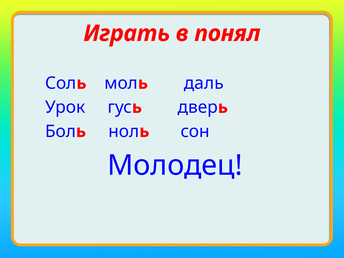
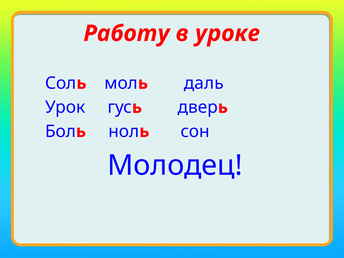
Играть: Играть -> Работу
понял: понял -> уроке
